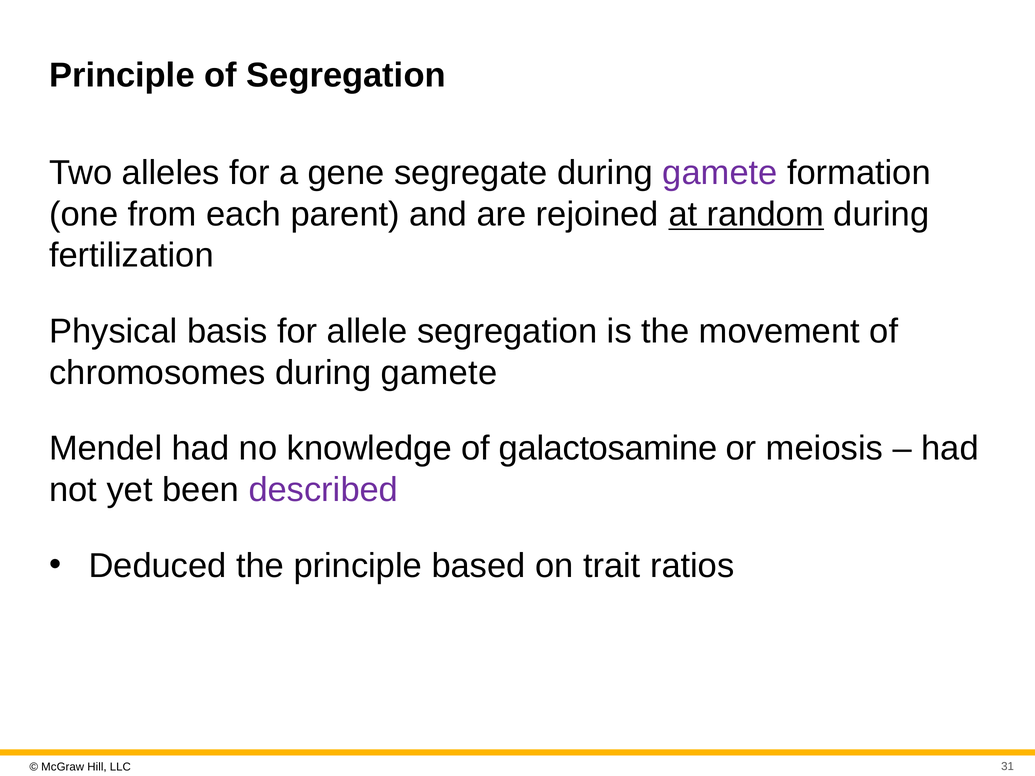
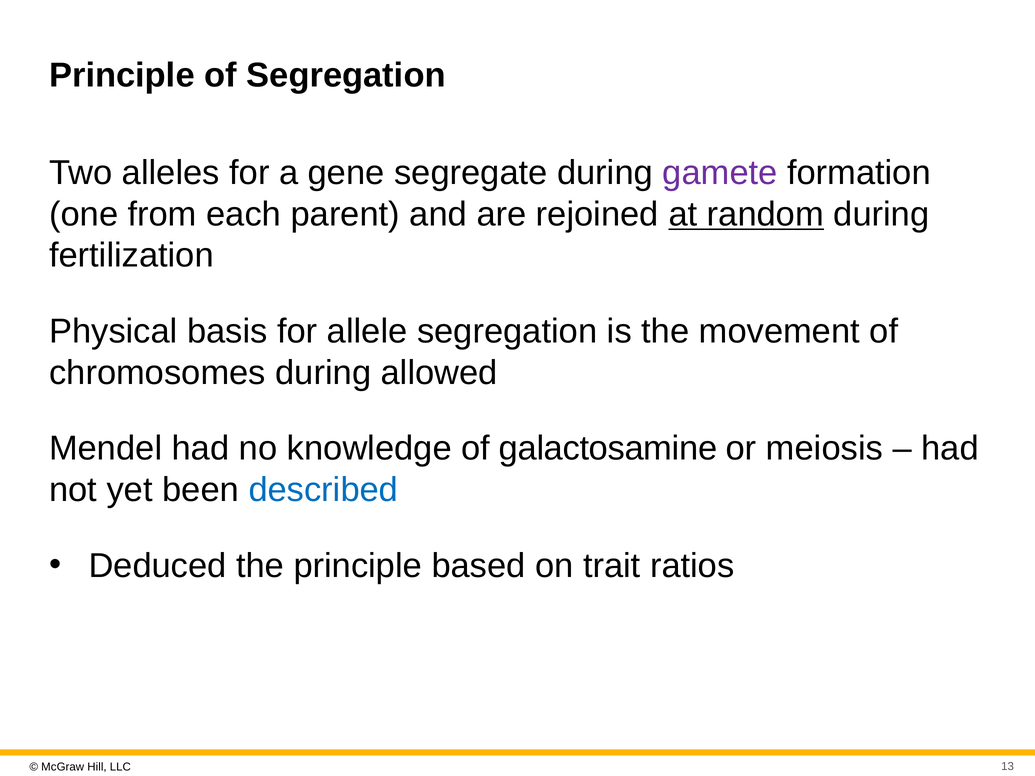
chromosomes during gamete: gamete -> allowed
described colour: purple -> blue
31: 31 -> 13
